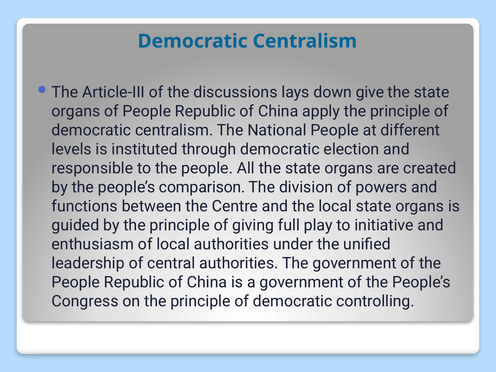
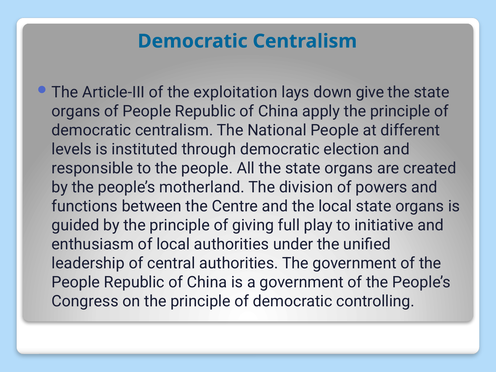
discussions: discussions -> exploitation
comparison: comparison -> motherland
